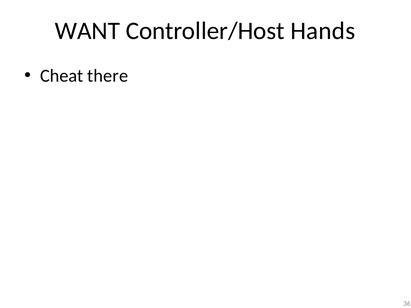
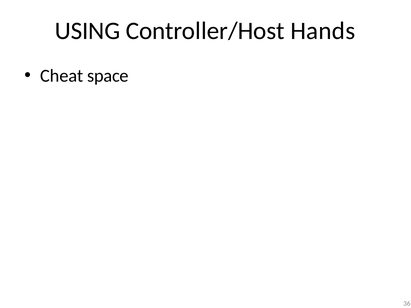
WANT: WANT -> USING
there: there -> space
